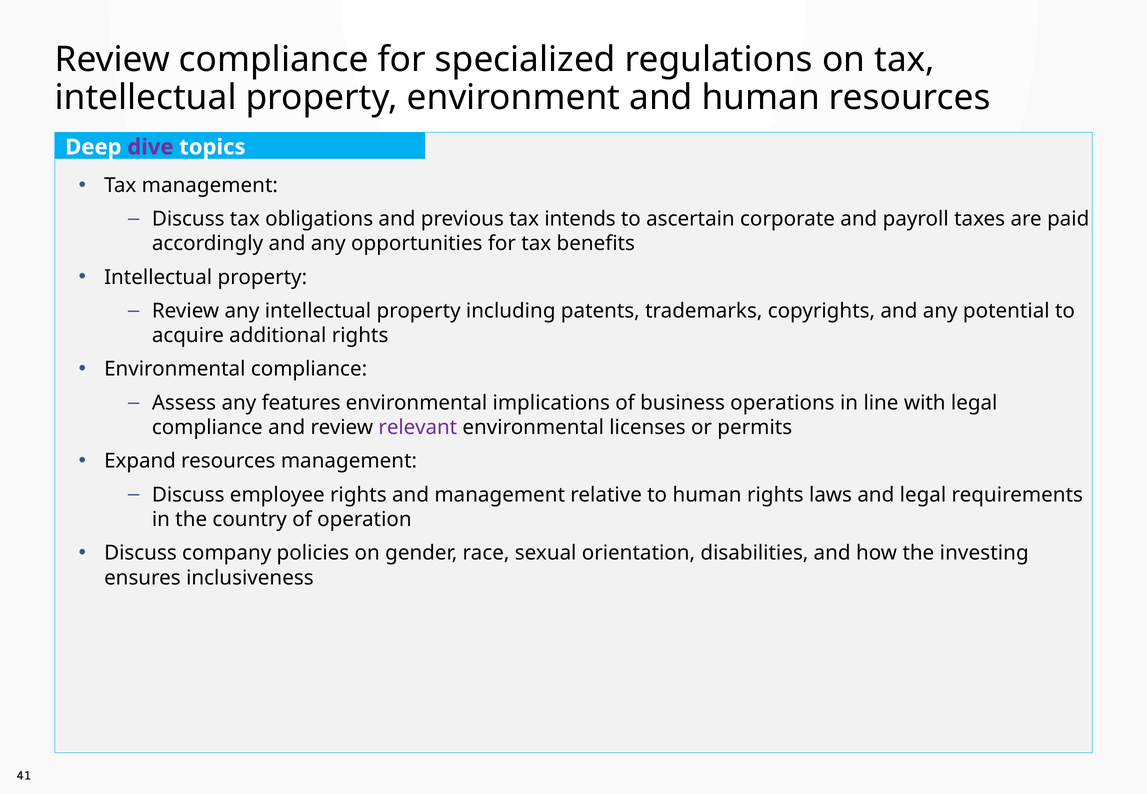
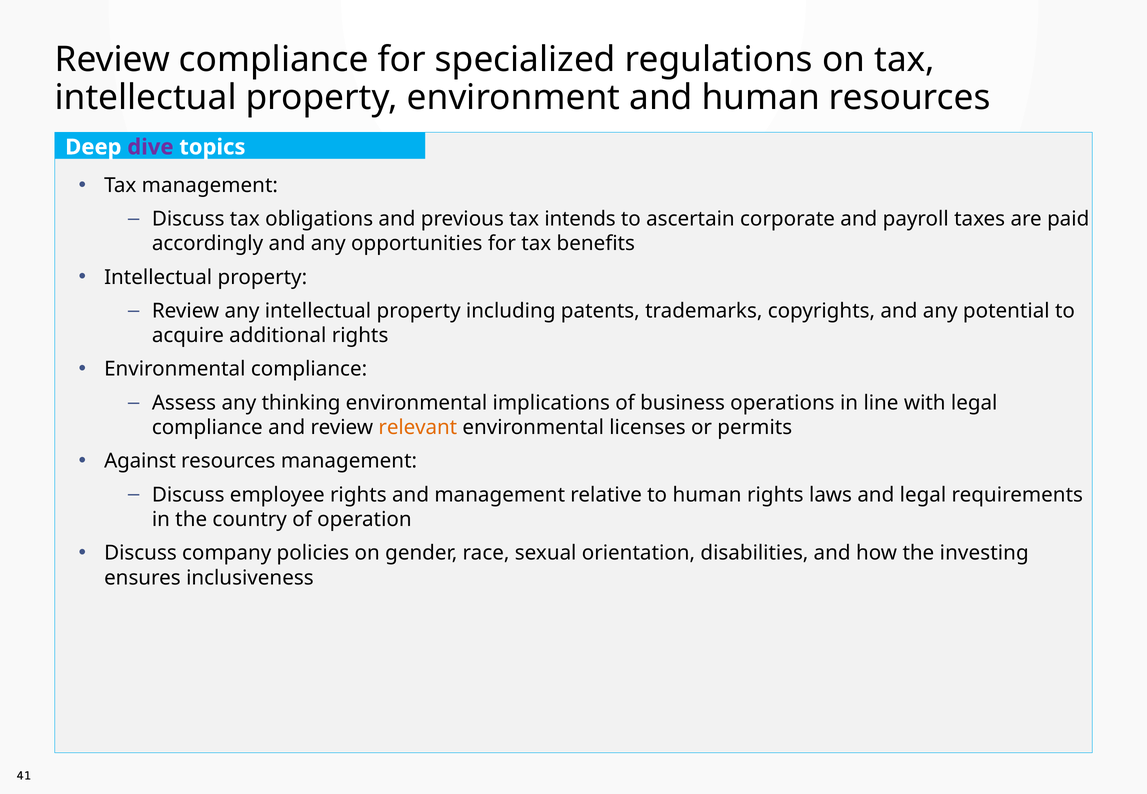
features: features -> thinking
relevant colour: purple -> orange
Expand: Expand -> Against
